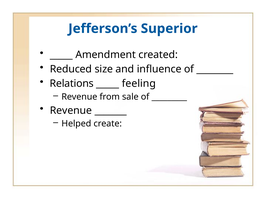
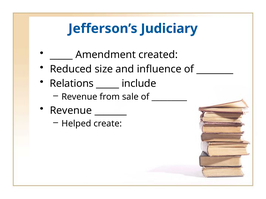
Superior: Superior -> Judiciary
feeling: feeling -> include
